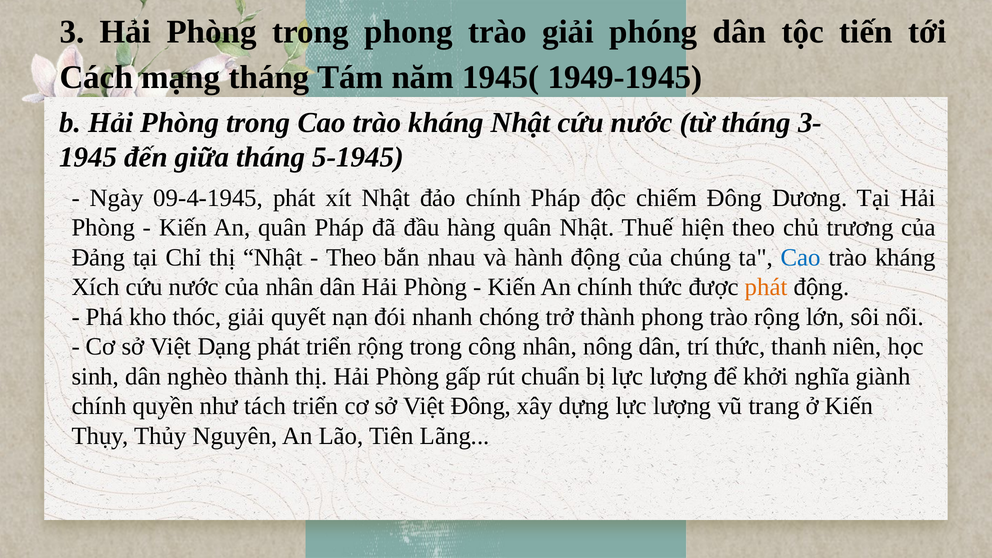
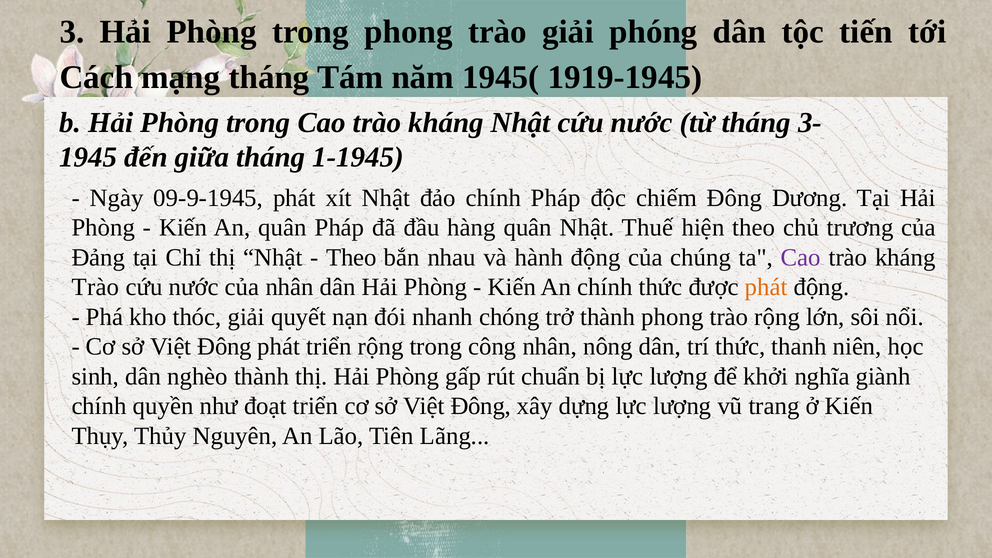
1949-1945: 1949-1945 -> 1919-1945
5-1945: 5-1945 -> 1-1945
09-4-1945: 09-4-1945 -> 09-9-1945
Cao at (801, 257) colour: blue -> purple
Xích at (96, 287): Xích -> Trào
Dạng at (224, 347): Dạng -> Đông
tách: tách -> đoạt
